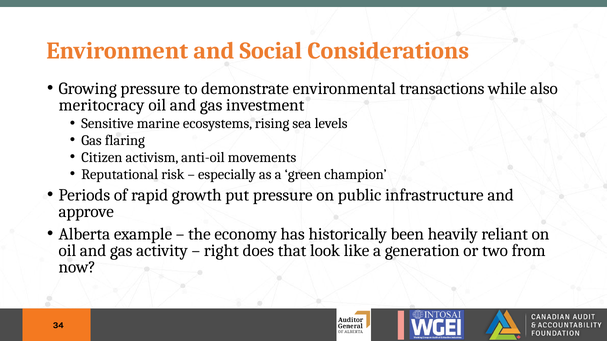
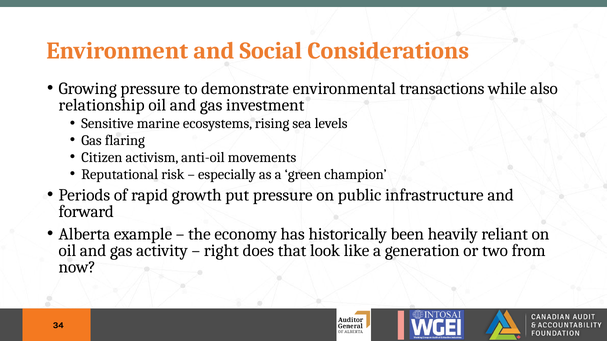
meritocracy: meritocracy -> relationship
approve: approve -> forward
